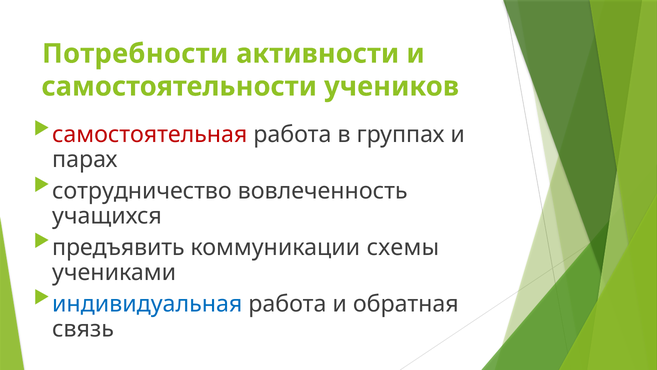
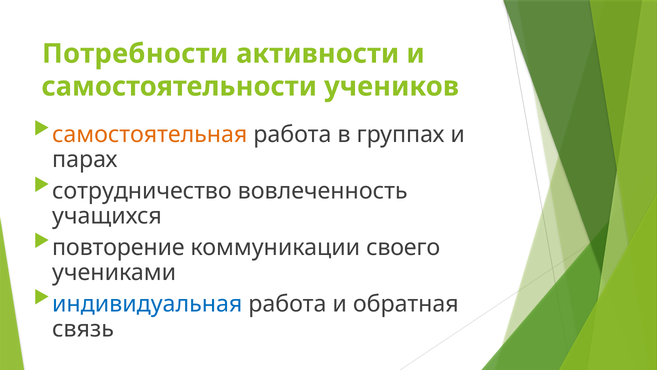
самостоятельная colour: red -> orange
предъявить: предъявить -> повторение
схемы: схемы -> своего
